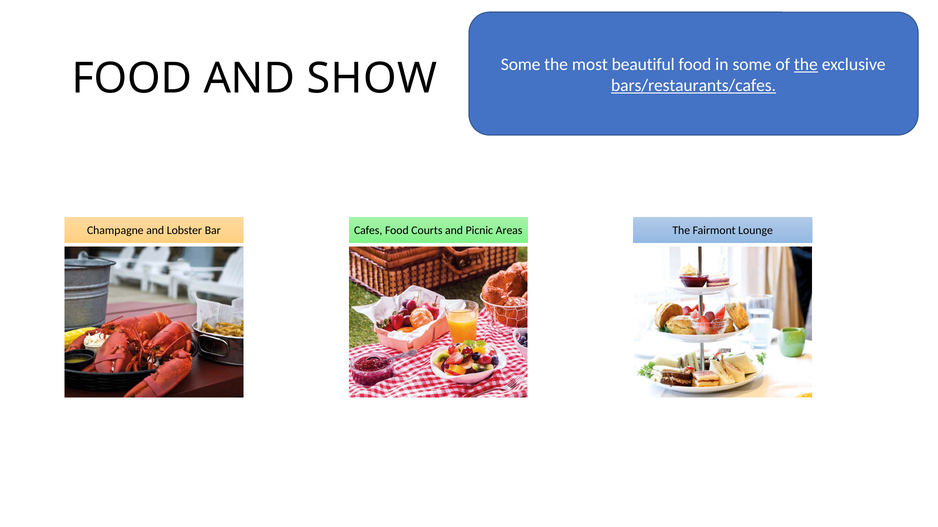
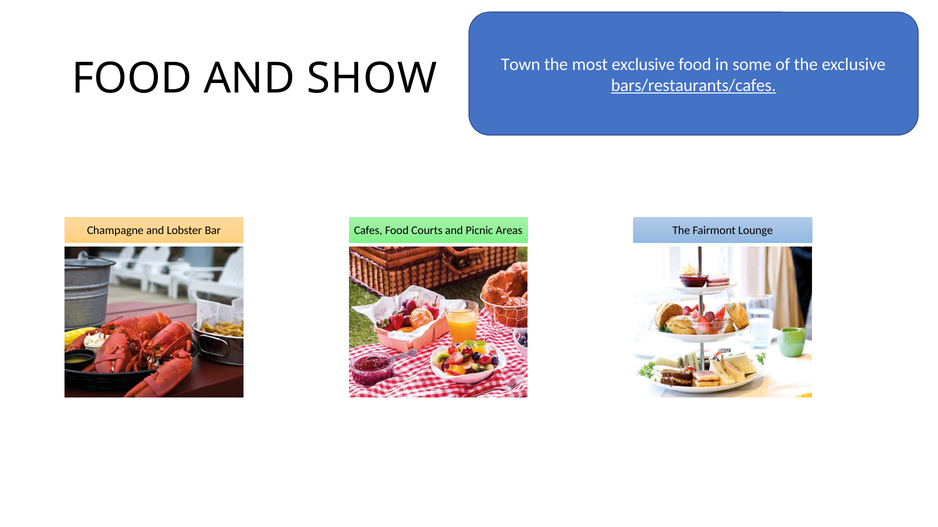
Some at (521, 64): Some -> Town
most beautiful: beautiful -> exclusive
the at (806, 64) underline: present -> none
